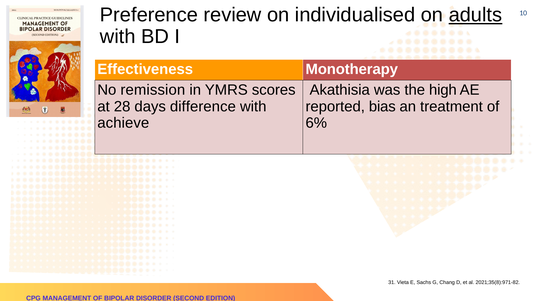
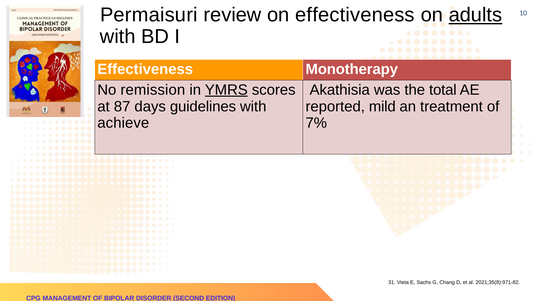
Preference: Preference -> Permaisuri
on individualised: individualised -> effectiveness
YMRS underline: none -> present
high: high -> total
28: 28 -> 87
difference: difference -> guidelines
bias: bias -> mild
6%: 6% -> 7%
